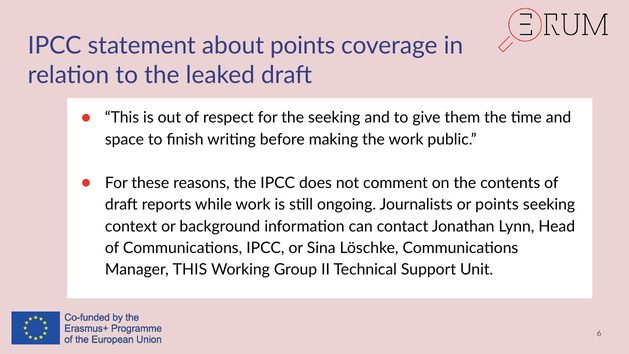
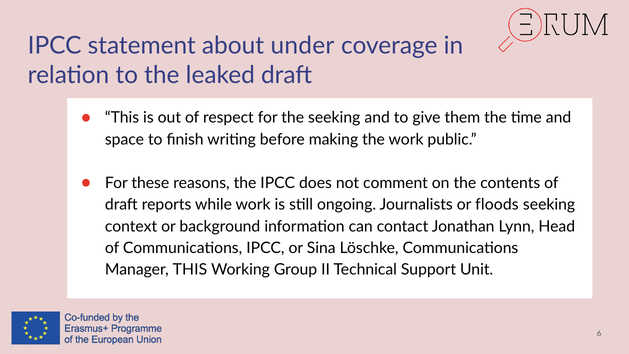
about points: points -> under
or points: points -> floods
